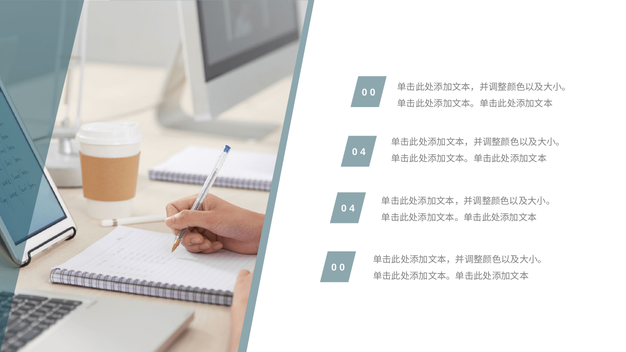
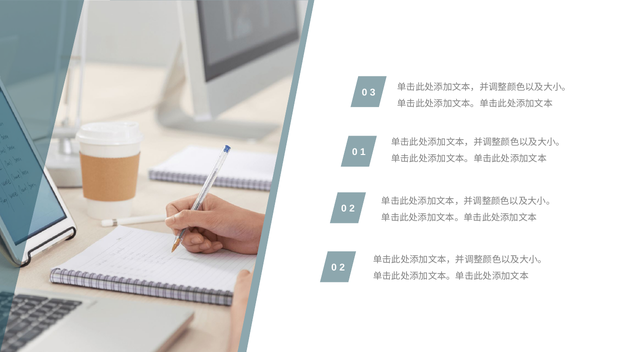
0 at (373, 92): 0 -> 3
4 at (363, 152): 4 -> 1
4 at (352, 209): 4 -> 2
0 at (342, 267): 0 -> 2
